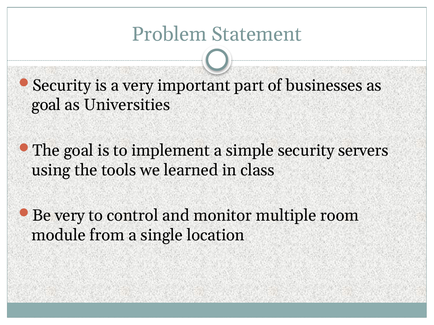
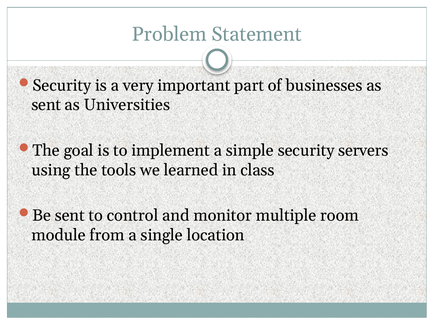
goal at (46, 105): goal -> sent
Be very: very -> sent
